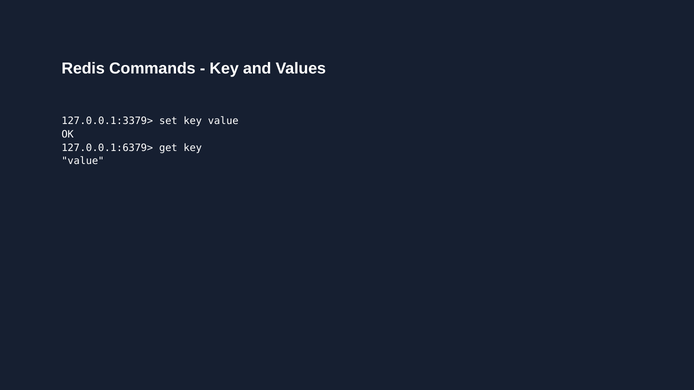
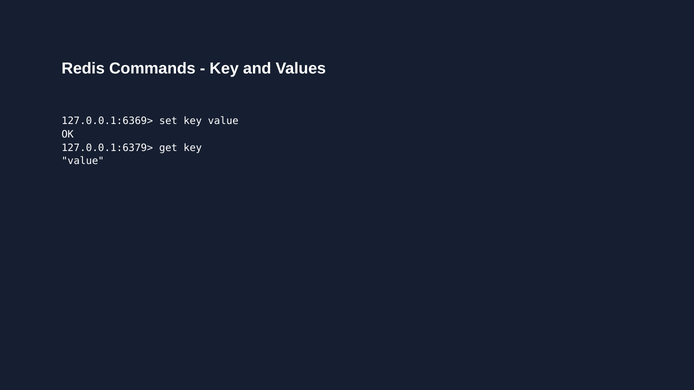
127.0.0.1:3379>: 127.0.0.1:3379> -> 127.0.0.1:6369>
